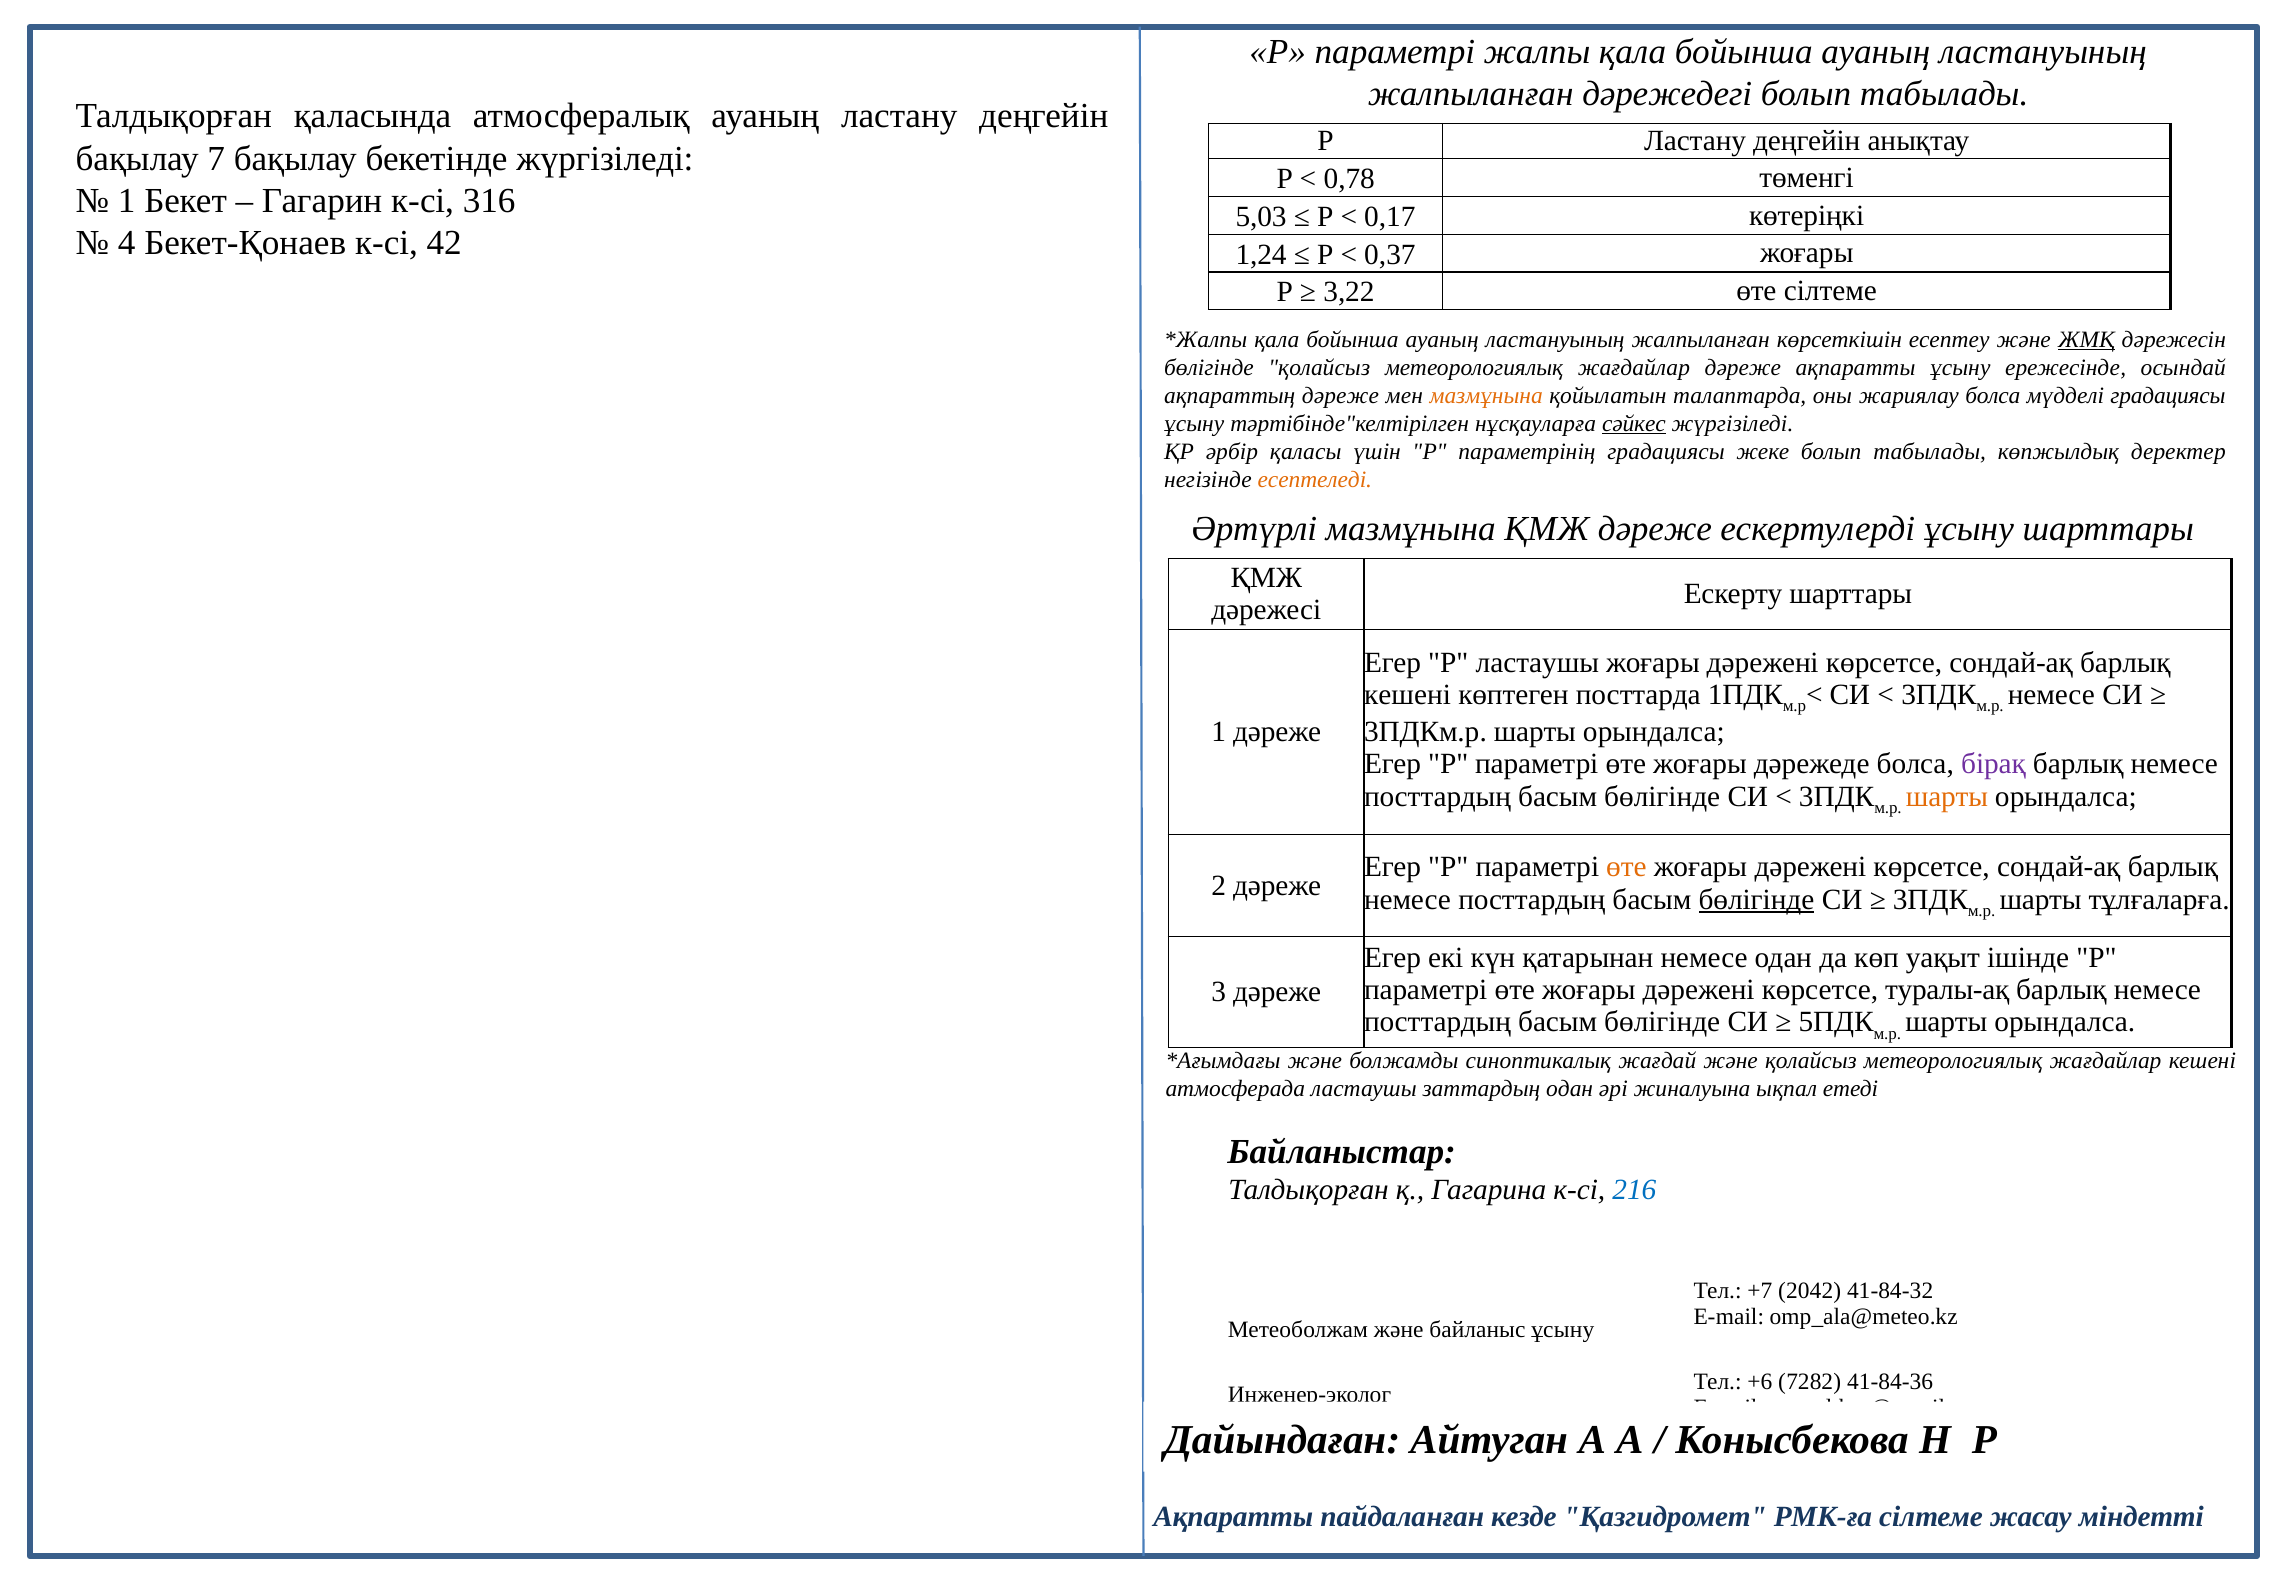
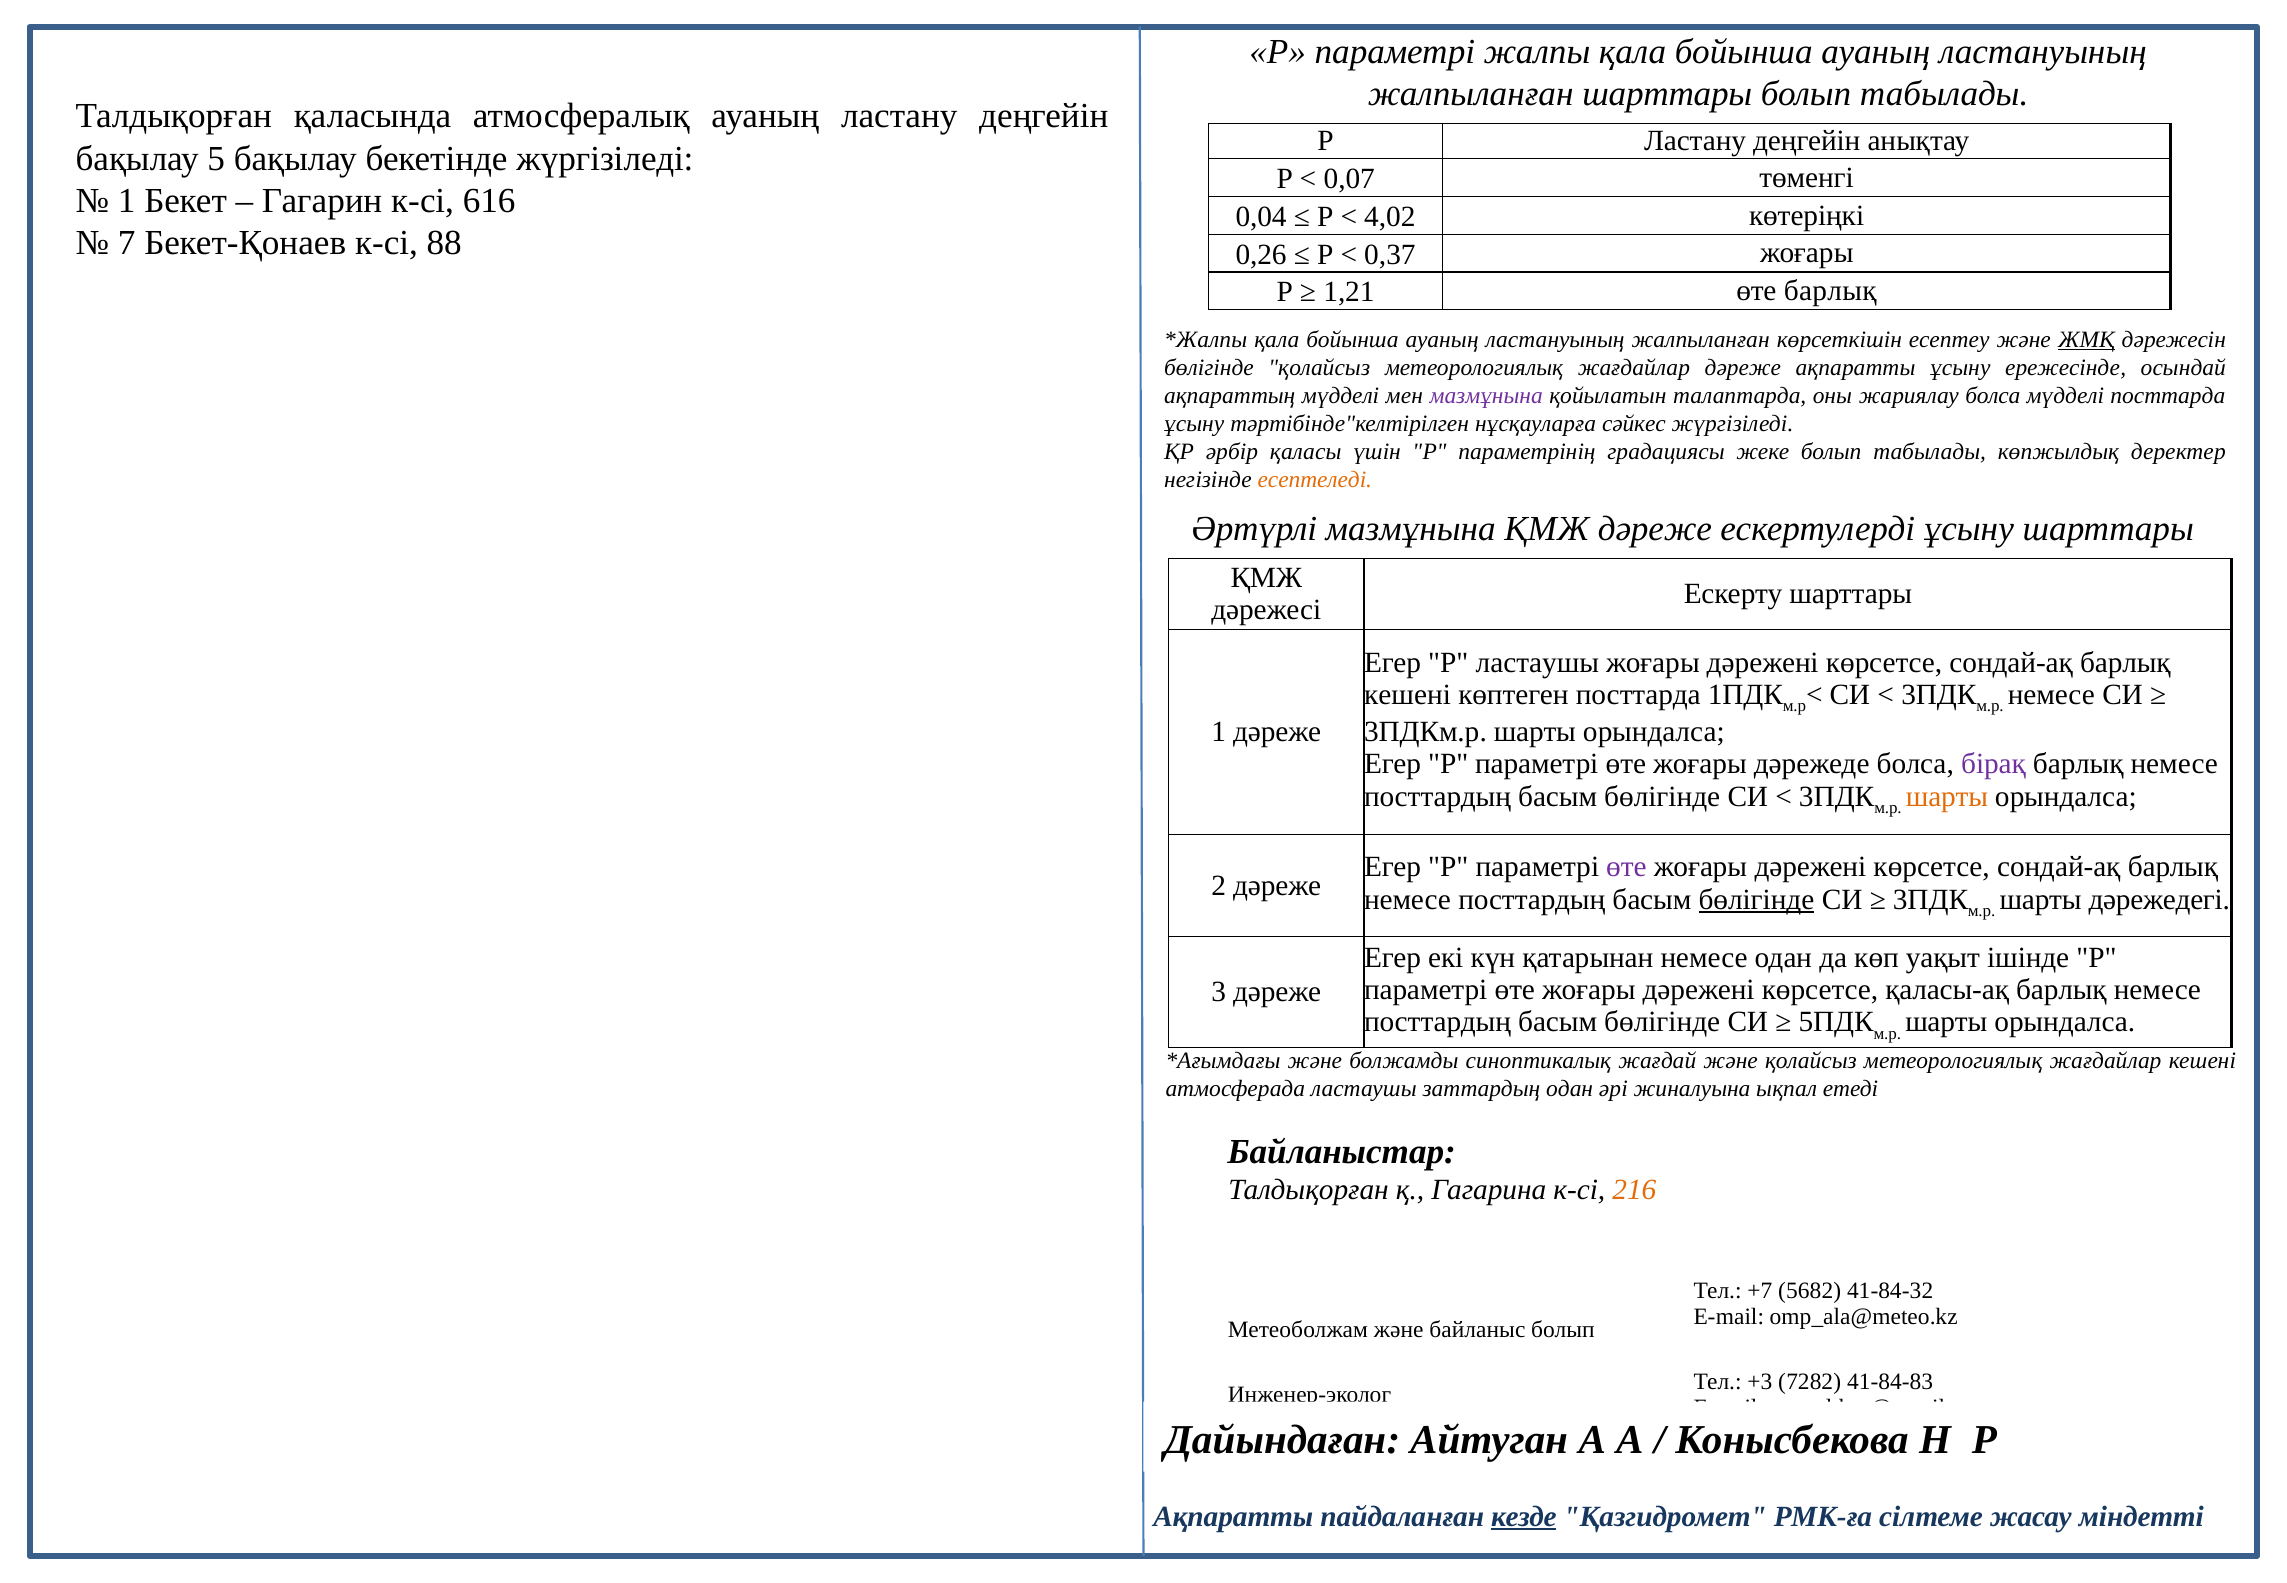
жалпыланған дәрежедегі: дәрежедегі -> шарттары
7: 7 -> 5
0,78: 0,78 -> 0,07
316: 316 -> 616
5,03: 5,03 -> 0,04
0,17: 0,17 -> 4,02
4: 4 -> 7
42: 42 -> 88
1,24: 1,24 -> 0,26
3,22: 3,22 -> 1,21
өте сілтеме: сілтеме -> барлық
ақпараттың дәреже: дәреже -> мүдделі
мазмұнына at (1486, 396) colour: orange -> purple
мүдделі градациясы: градациясы -> посттарда
сәйкес underline: present -> none
өте at (1626, 867) colour: orange -> purple
тұлғаларға: тұлғаларға -> дәрежедегі
туралы-ақ: туралы-ақ -> қаласы-ақ
216 colour: blue -> orange
2042: 2042 -> 5682
байланыс ұсыну: ұсыну -> болып
+6: +6 -> +3
41-84-36: 41-84-36 -> 41-84-83
кезде underline: none -> present
